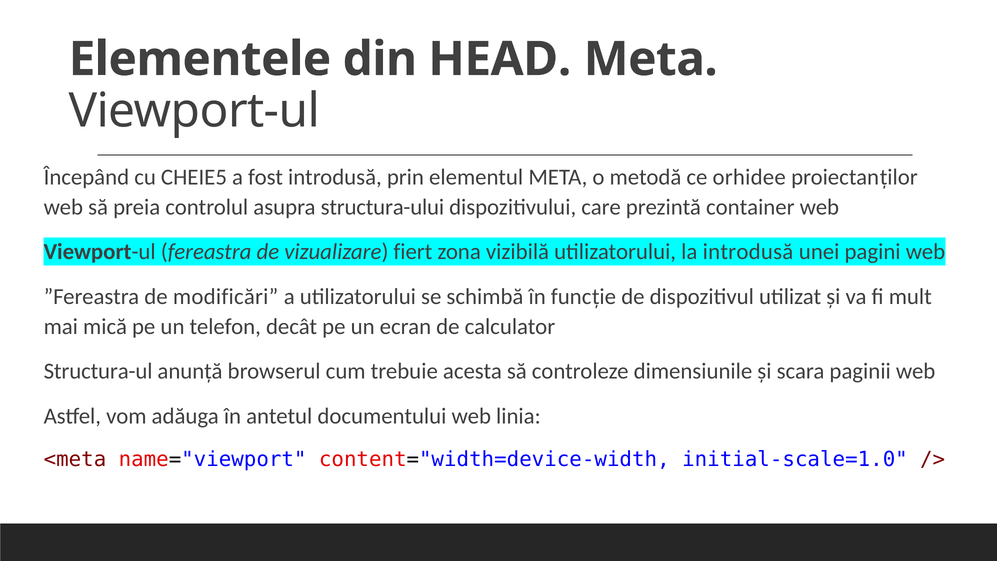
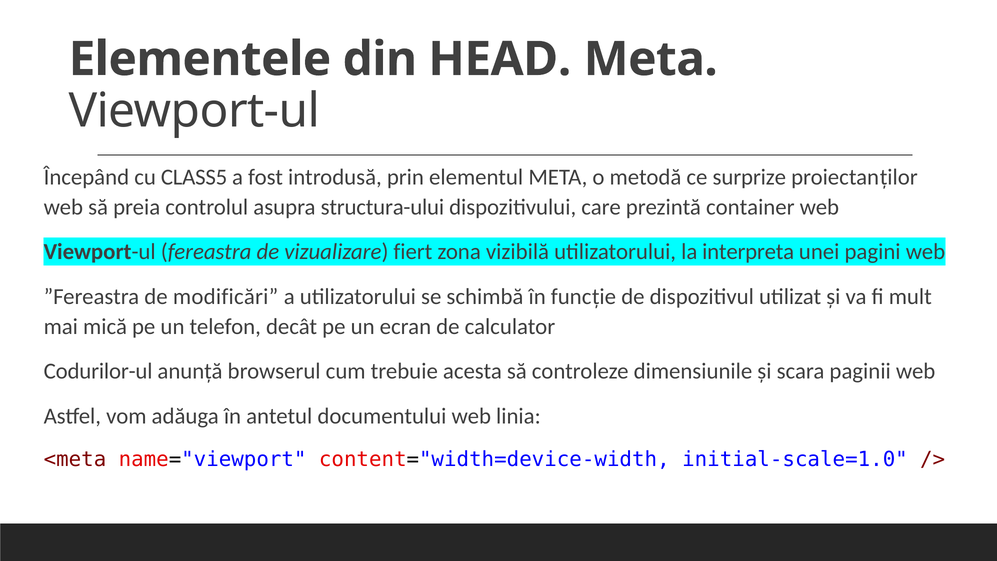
CHEIE5: CHEIE5 -> CLASS5
orhidee: orhidee -> surprize
la introdusă: introdusă -> interpreta
Structura-ul: Structura-ul -> Codurilor-ul
